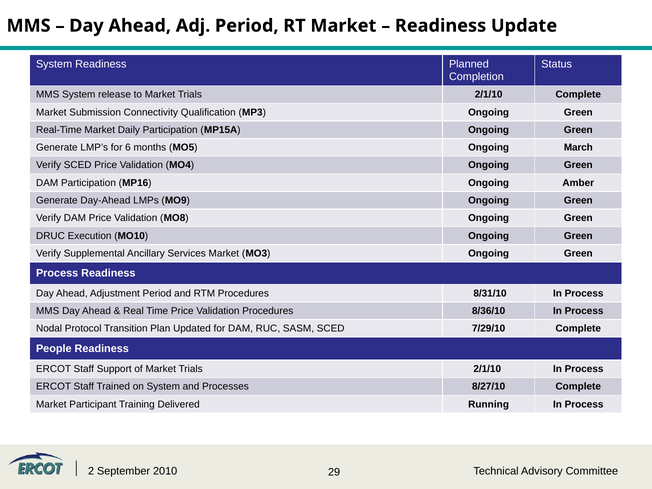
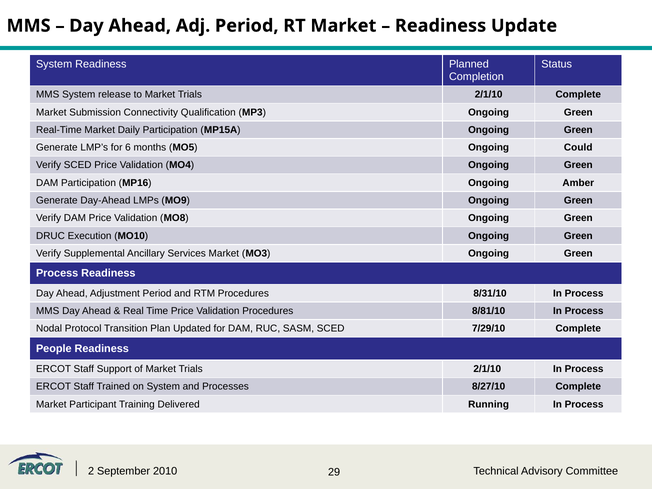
March: March -> Could
8/36/10: 8/36/10 -> 8/81/10
